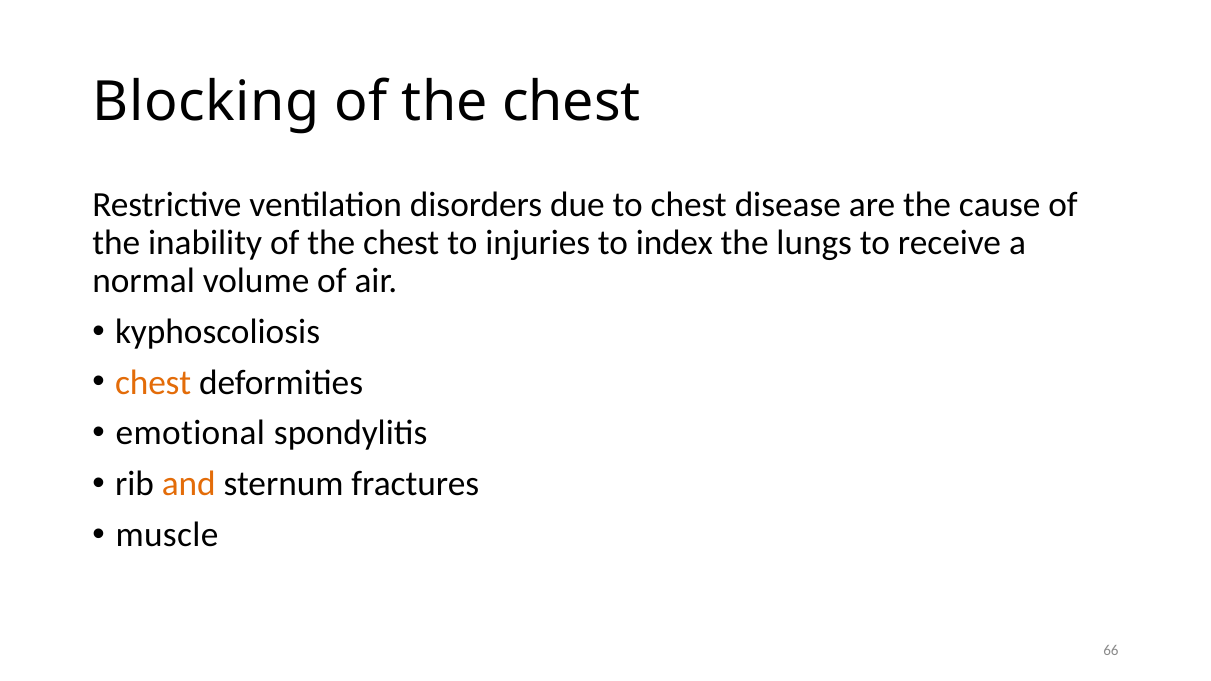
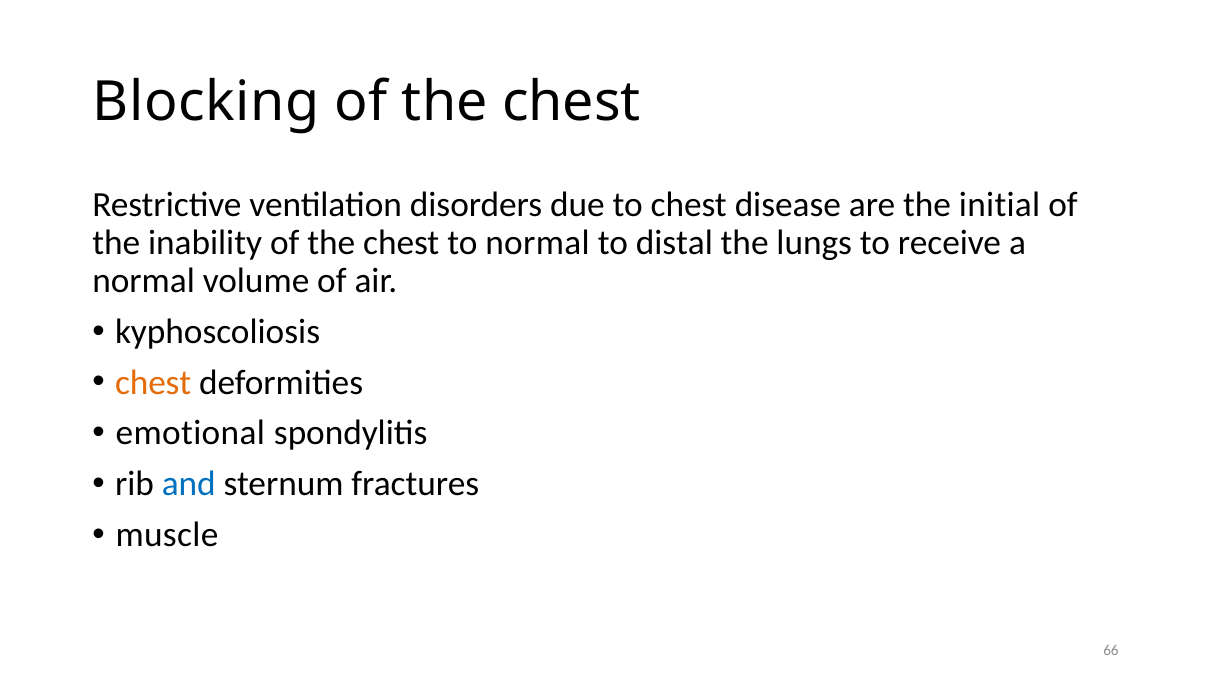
cause: cause -> initial
to injuries: injuries -> normal
index: index -> distal
and colour: orange -> blue
